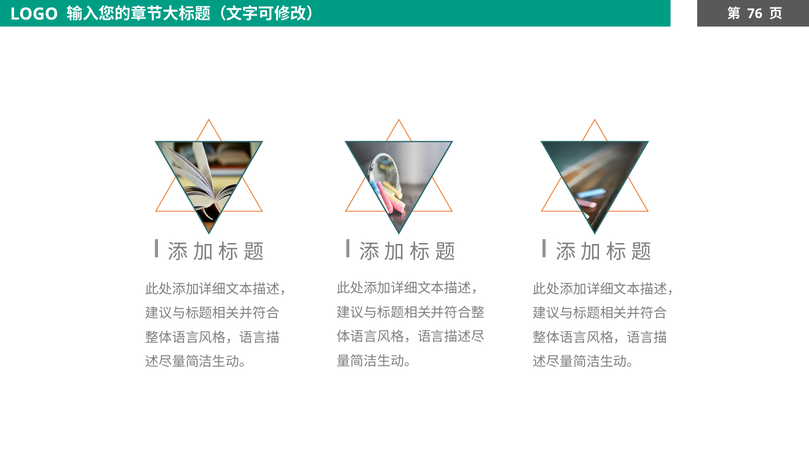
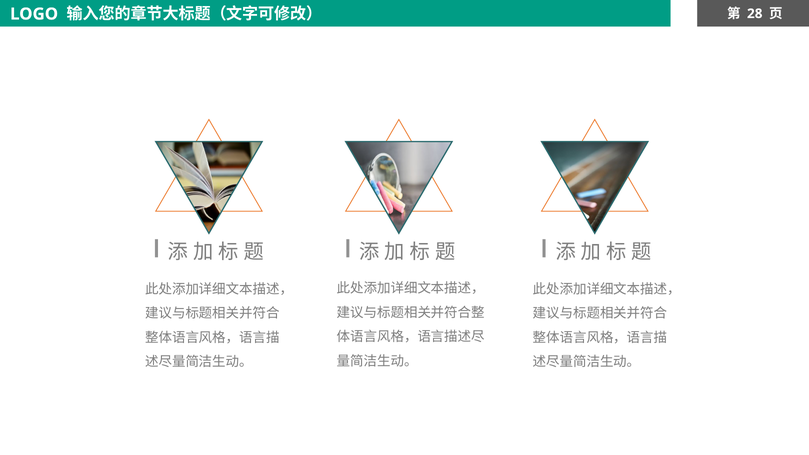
76: 76 -> 28
